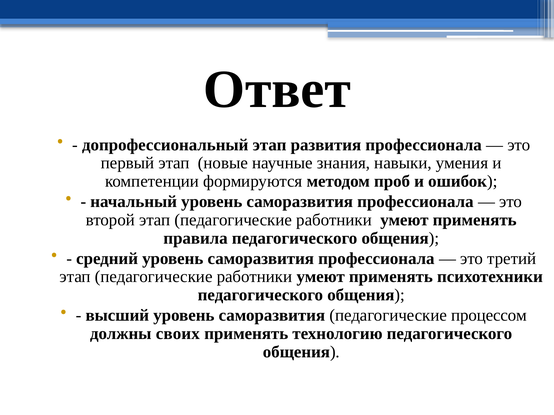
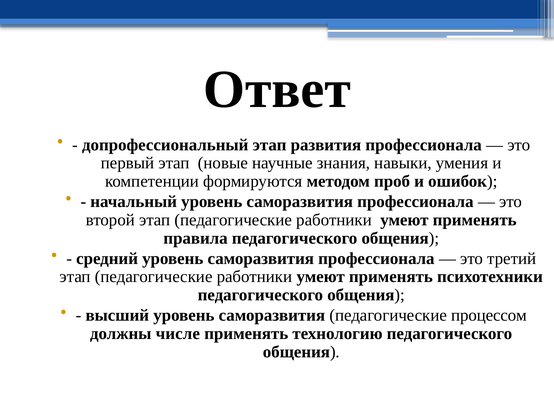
своих: своих -> числе
